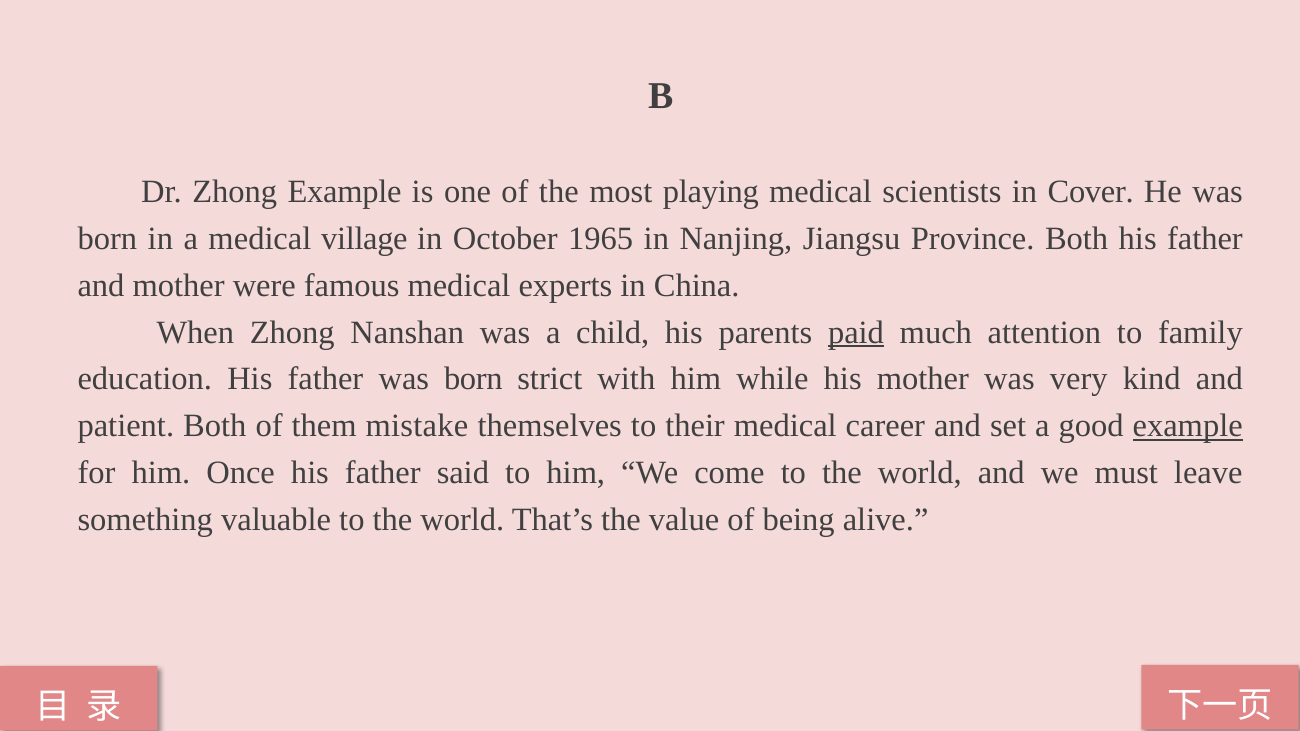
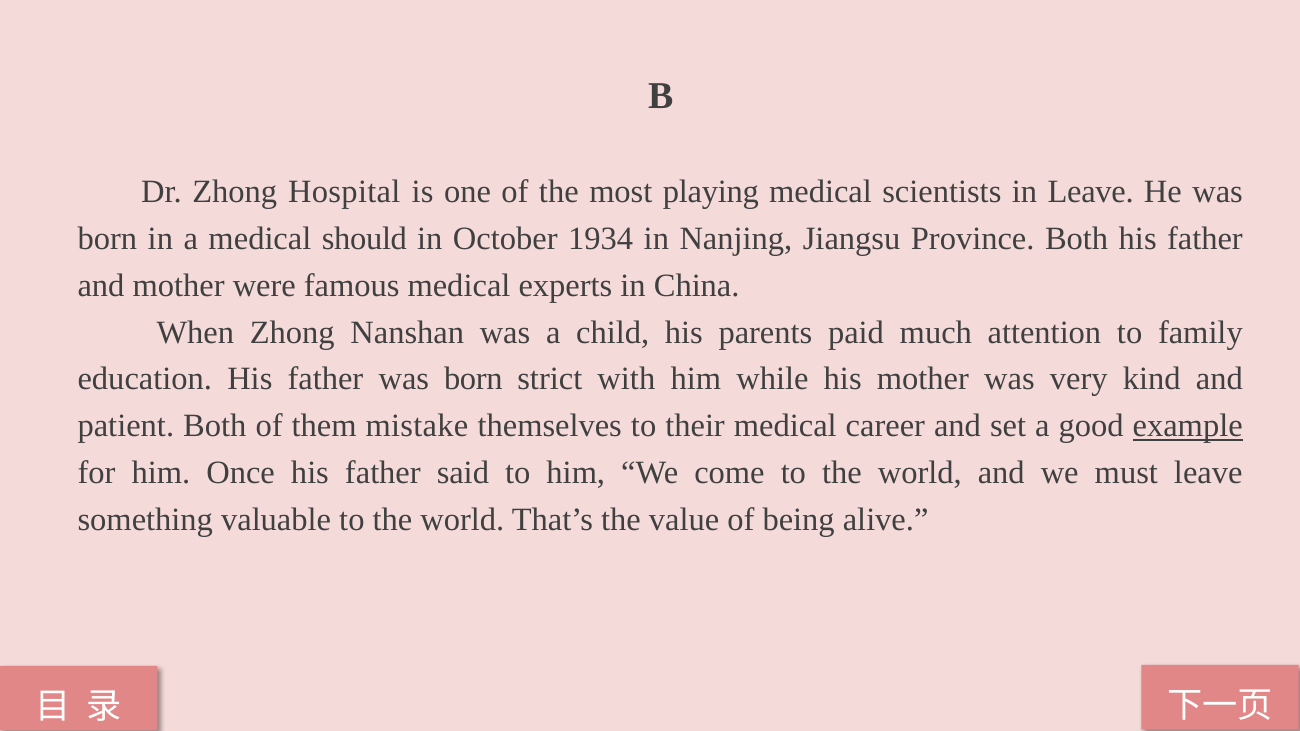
Zhong Example: Example -> Hospital
in Cover: Cover -> Leave
village: village -> should
1965: 1965 -> 1934
paid underline: present -> none
